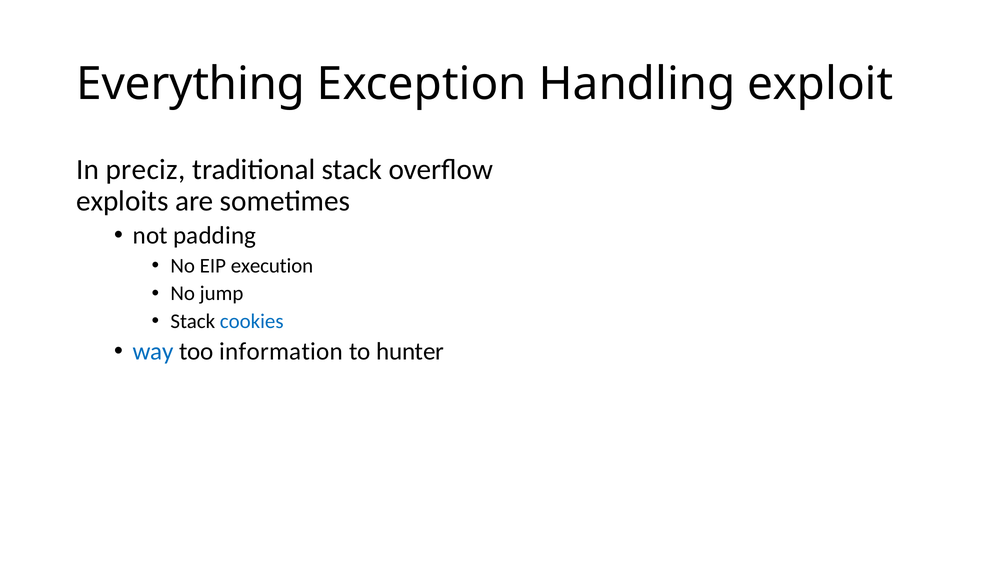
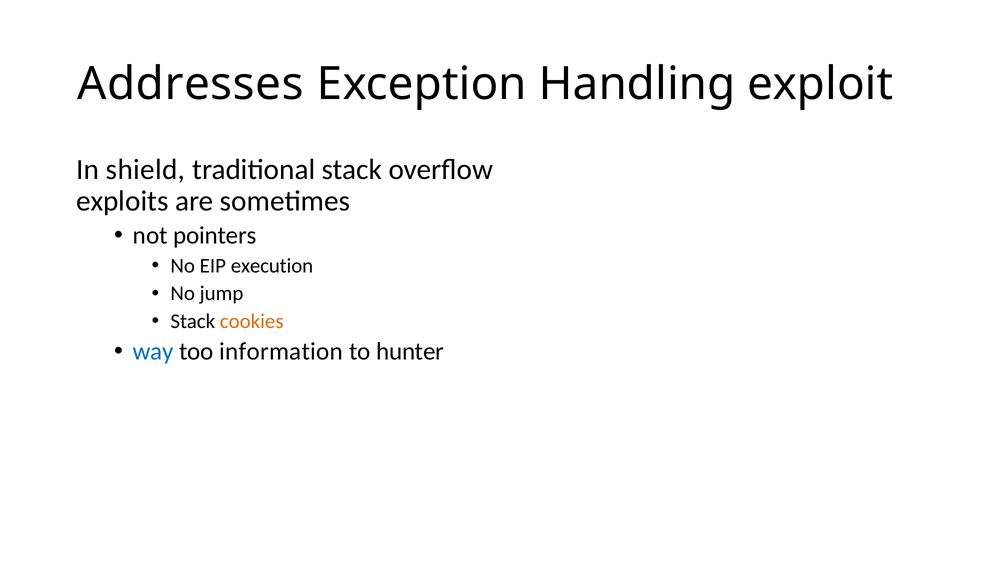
Everything: Everything -> Addresses
preciz: preciz -> shield
padding: padding -> pointers
cookies colour: blue -> orange
